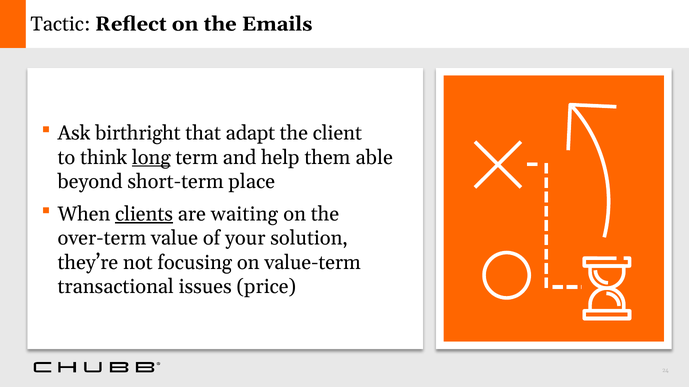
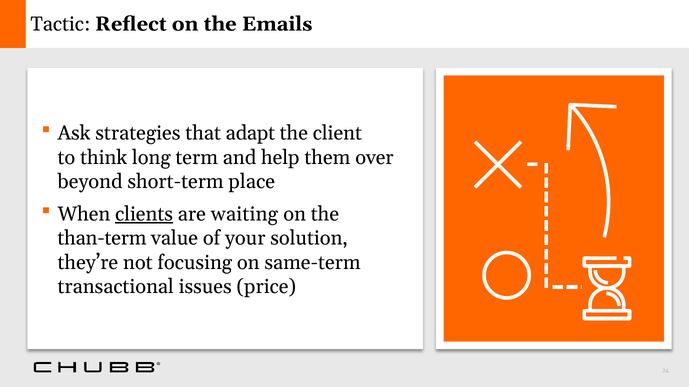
birthright: birthright -> strategies
long underline: present -> none
able: able -> over
over-term: over-term -> than-term
value-term: value-term -> same-term
